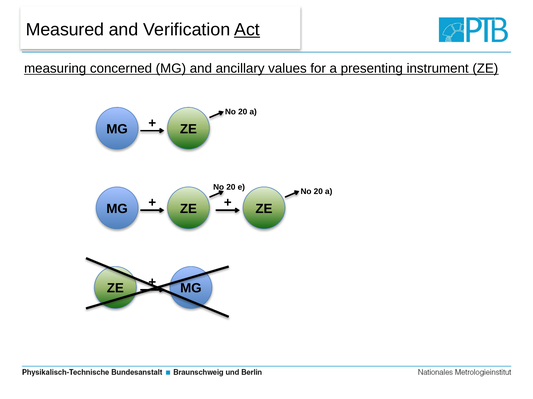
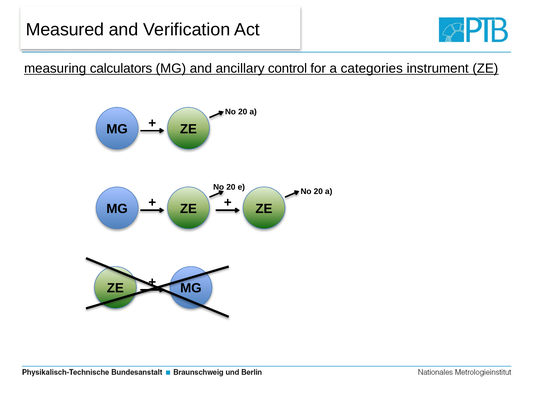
Act underline: present -> none
concerned: concerned -> calculators
values: values -> control
presenting: presenting -> categories
